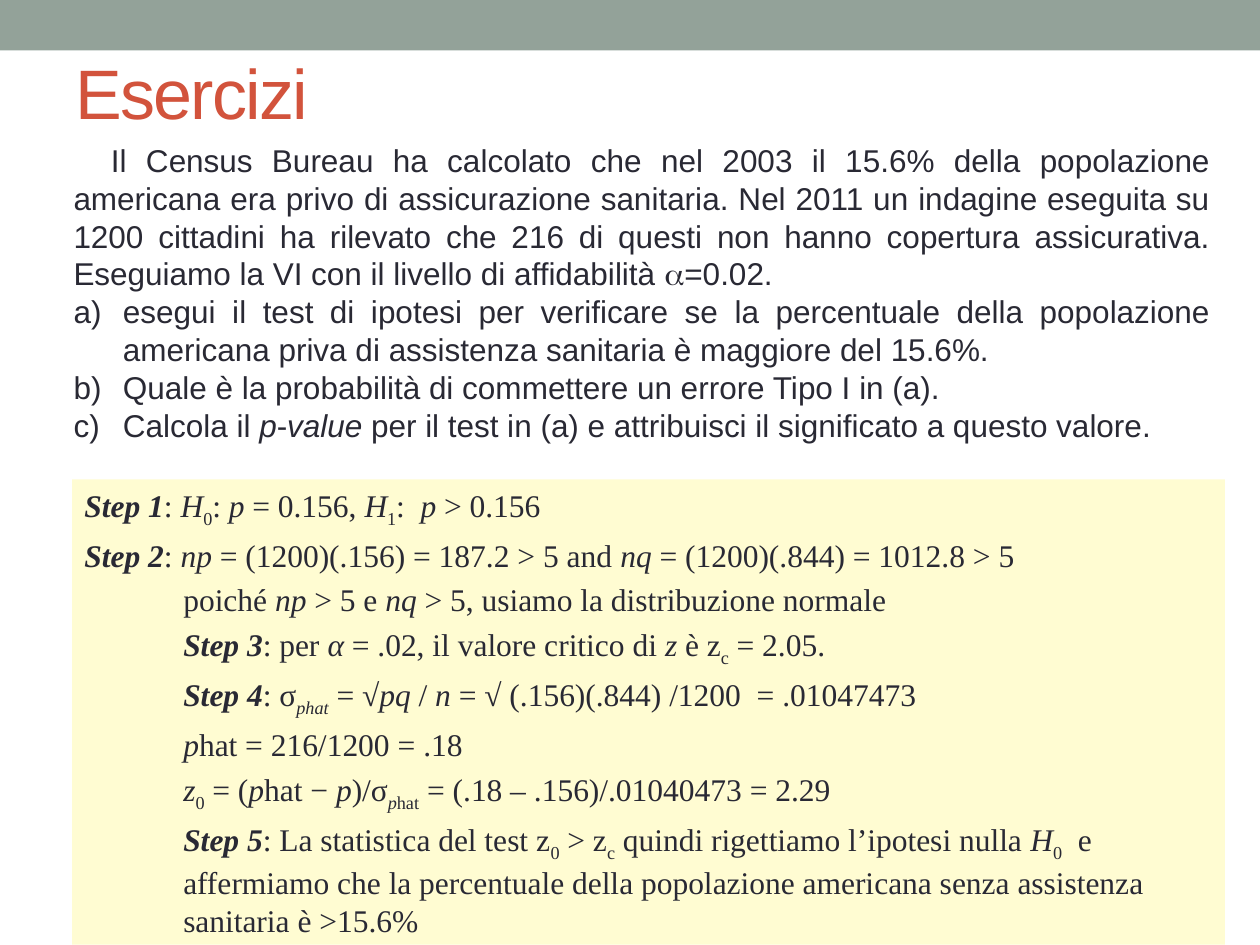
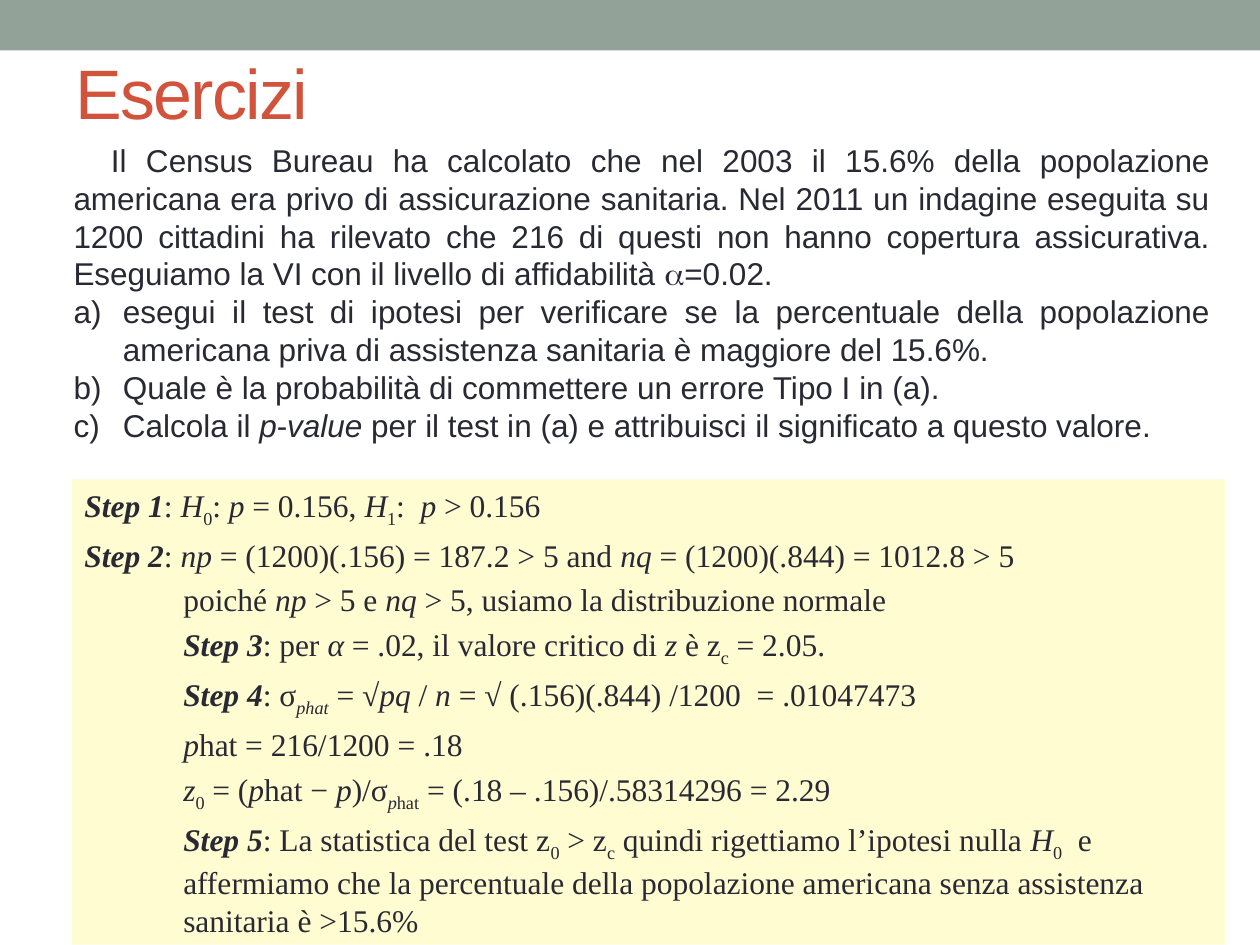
.156)/.01040473: .156)/.01040473 -> .156)/.58314296
